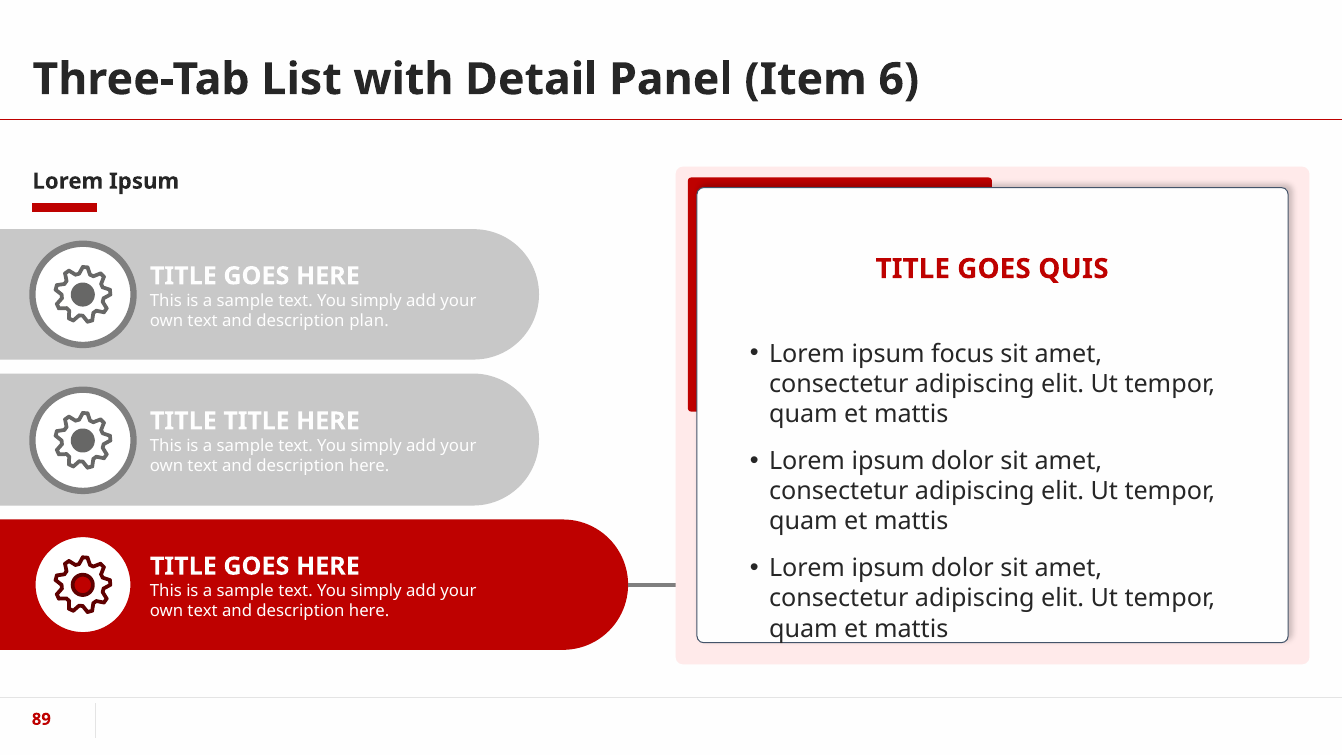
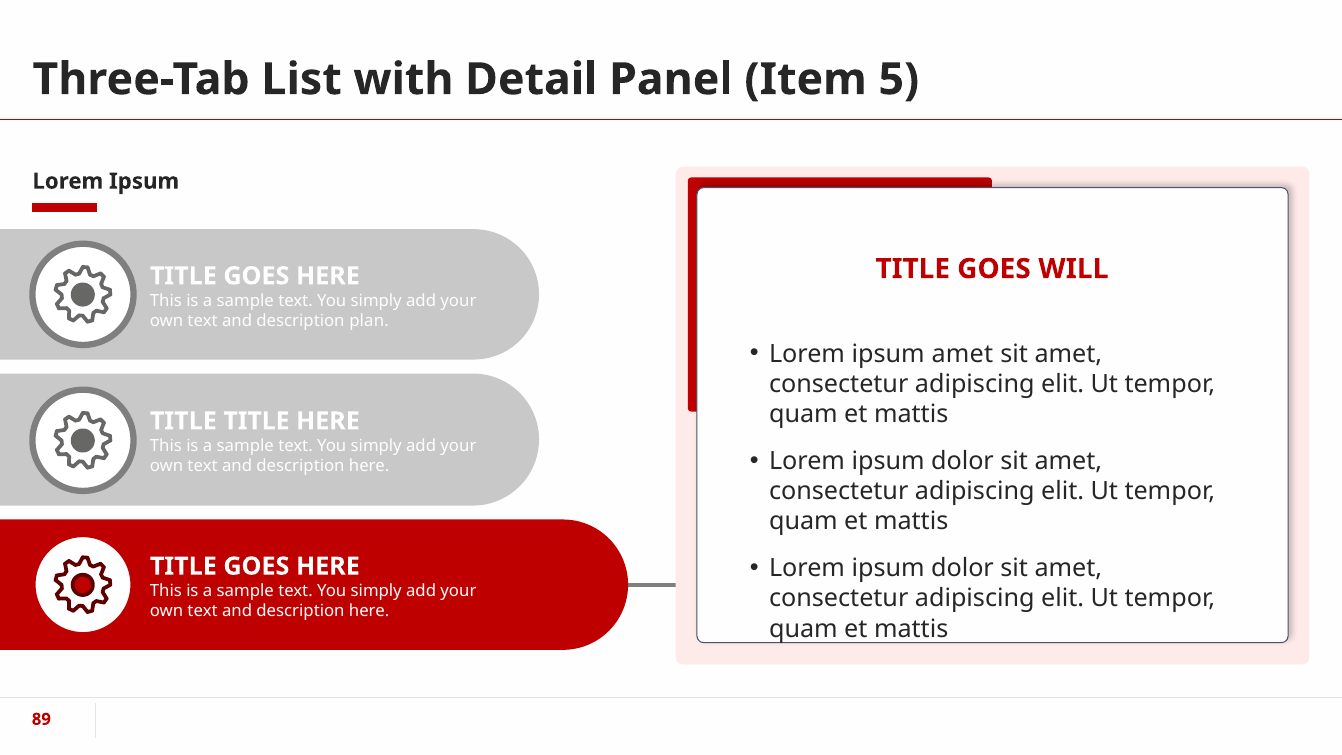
6: 6 -> 5
QUIS: QUIS -> WILL
ipsum focus: focus -> amet
